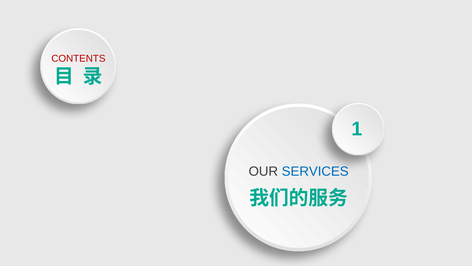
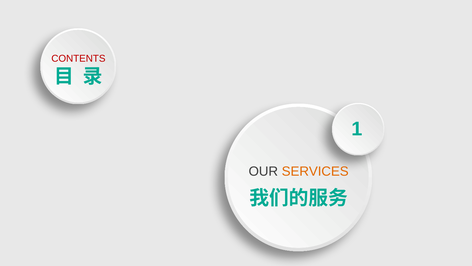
SERVICES colour: blue -> orange
